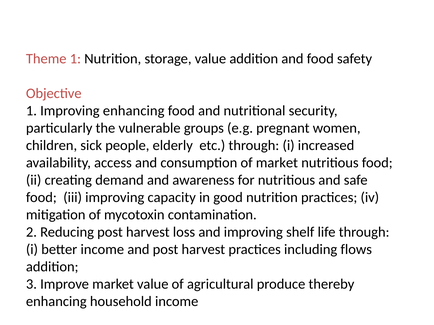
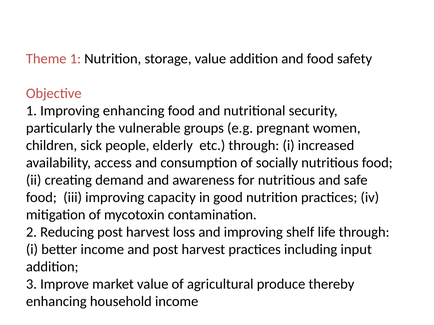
of market: market -> socially
flows: flows -> input
